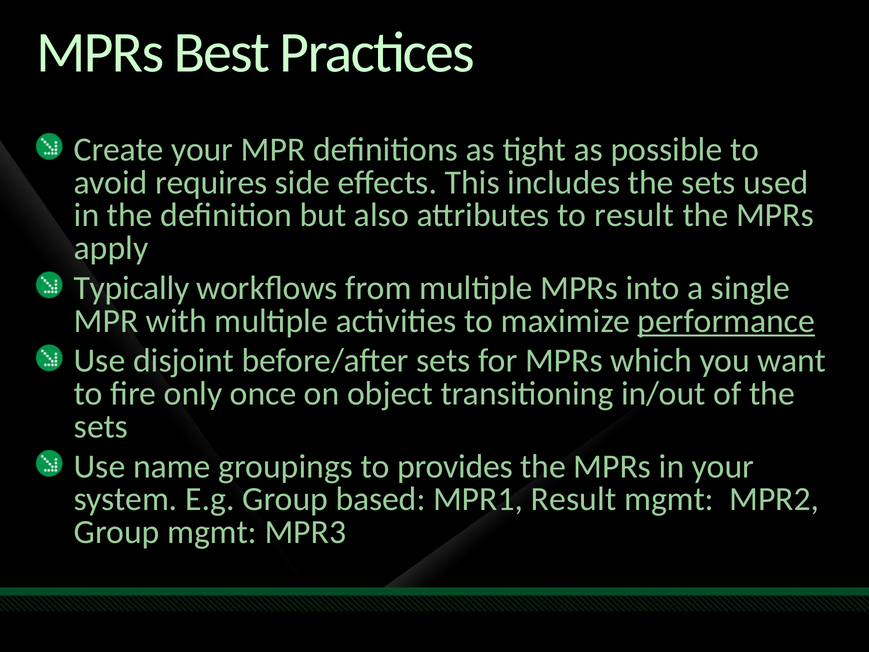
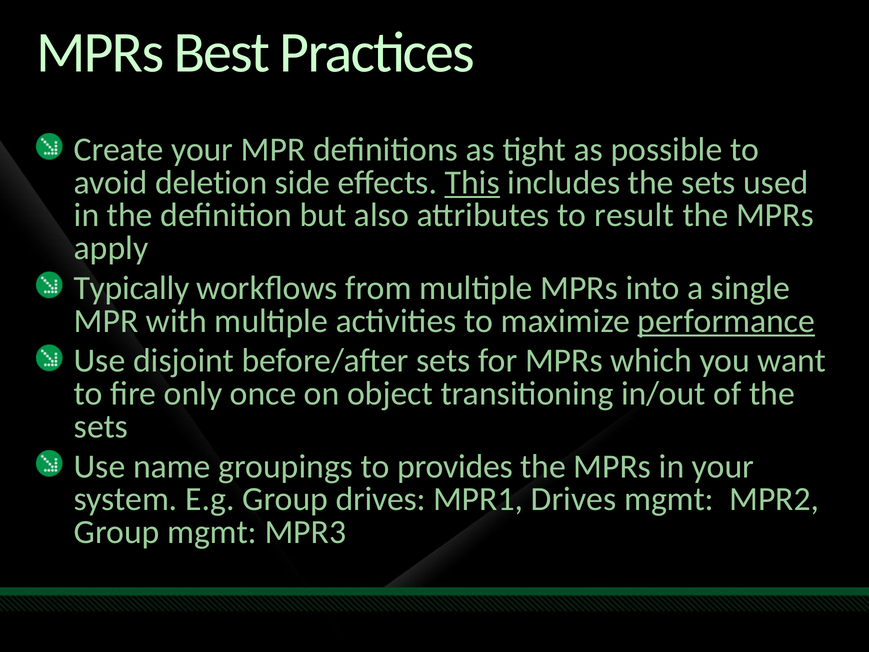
requires: requires -> deletion
This underline: none -> present
Group based: based -> drives
MPR1 Result: Result -> Drives
